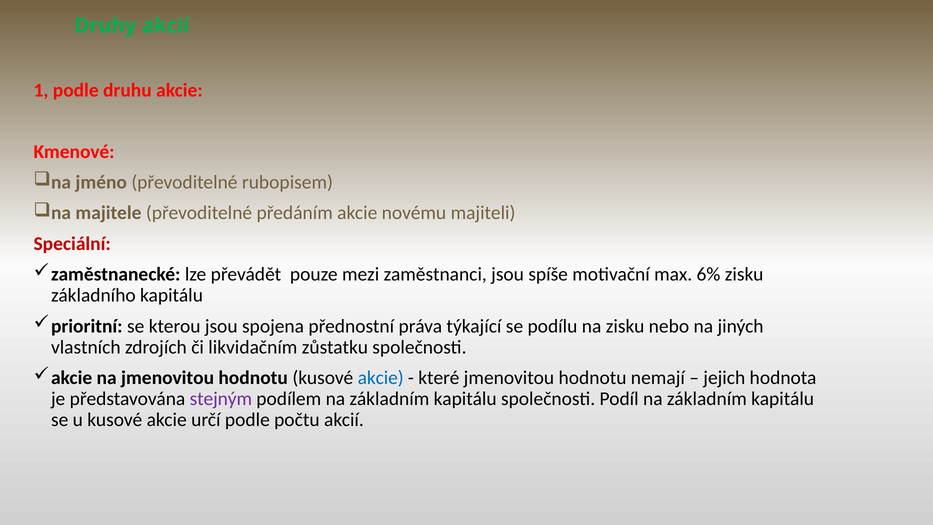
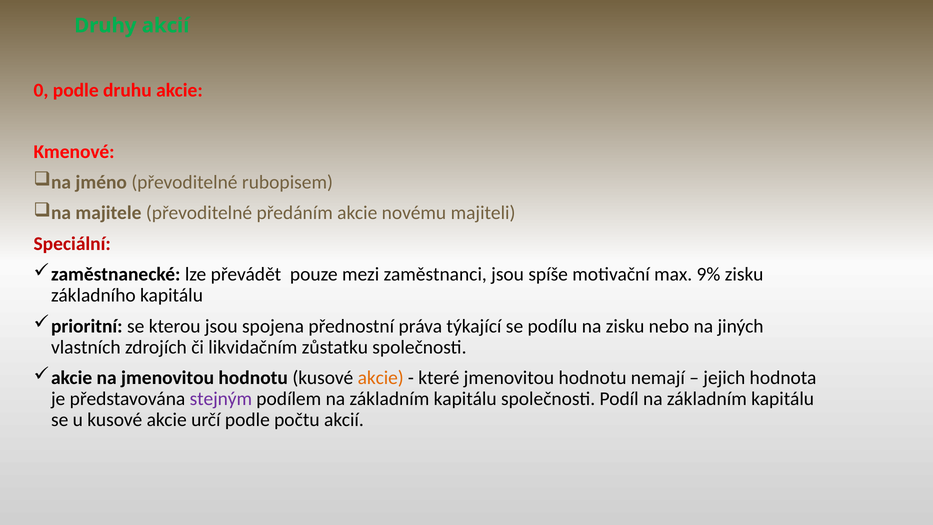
1: 1 -> 0
6%: 6% -> 9%
akcie at (381, 378) colour: blue -> orange
